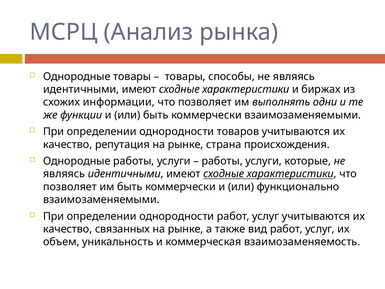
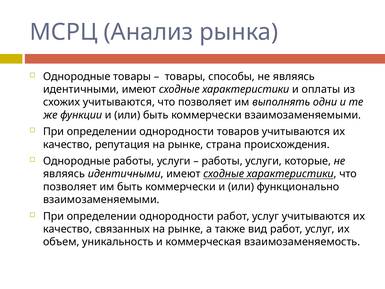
биржах: биржах -> оплаты
схожих информации: информации -> учитываются
